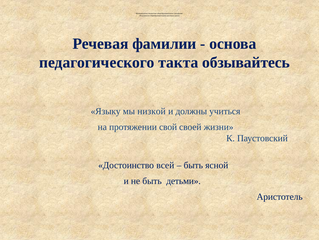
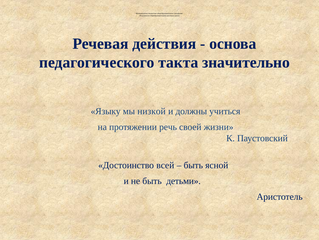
фамилии: фамилии -> действия
обзывайтесь: обзывайтесь -> значительно
свой: свой -> речь
